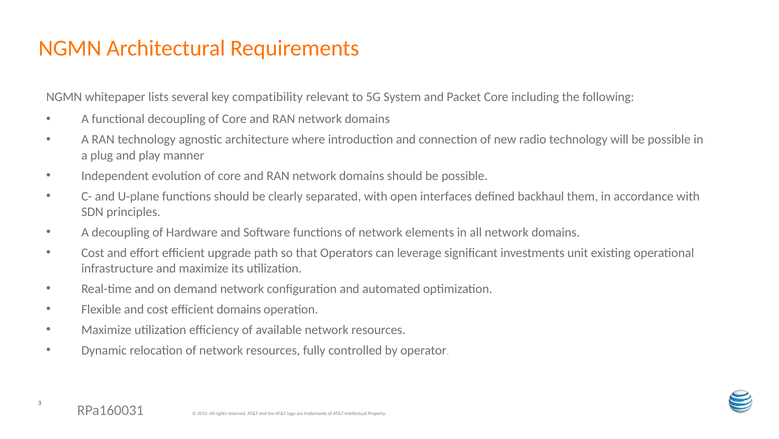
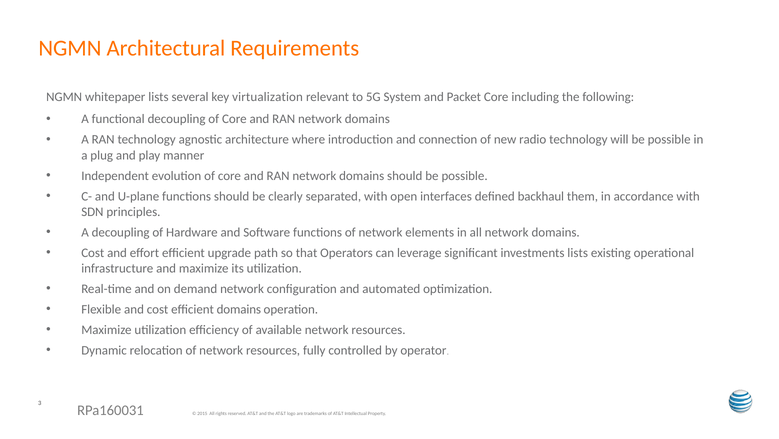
compatibility: compatibility -> virtualization
investments unit: unit -> lists
